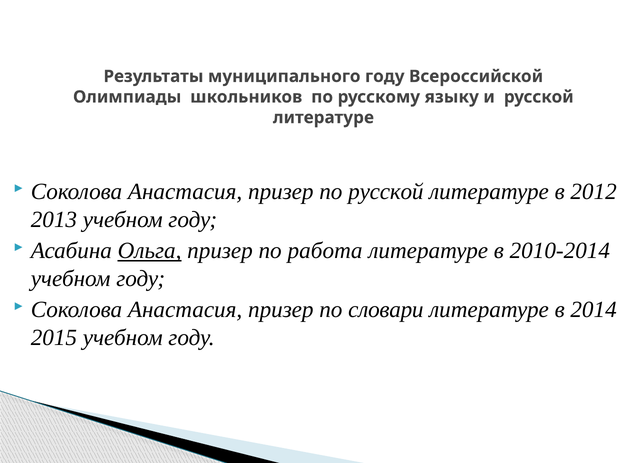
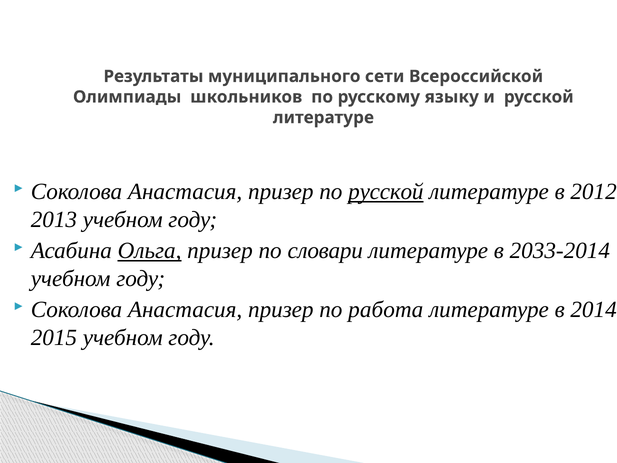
муниципального году: году -> сети
русской at (386, 192) underline: none -> present
работа: работа -> словари
2010-2014: 2010-2014 -> 2033-2014
словари: словари -> работа
